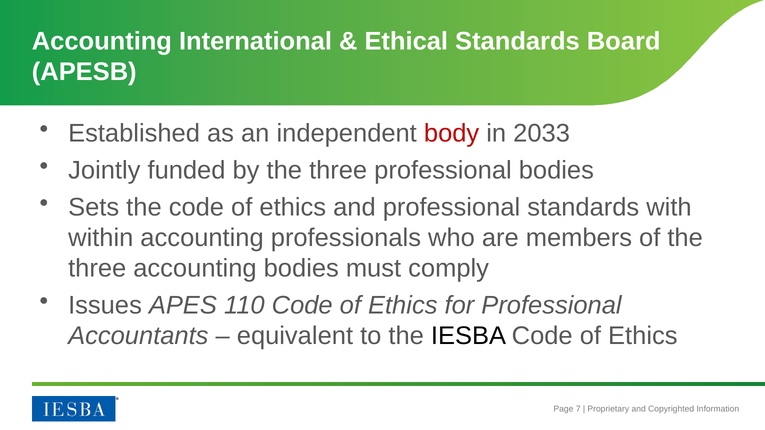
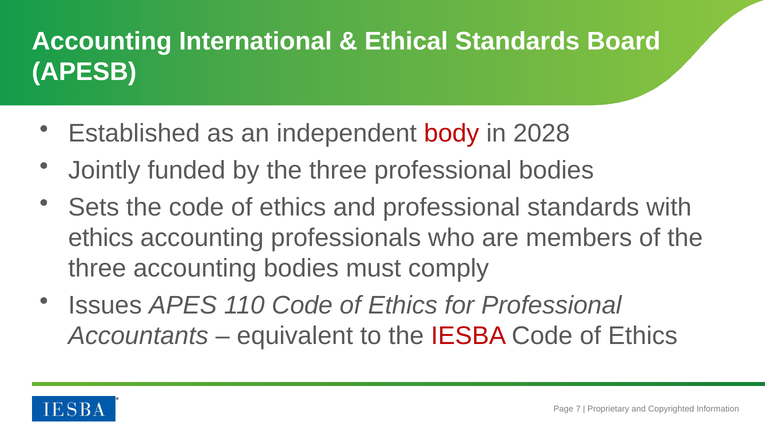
2033: 2033 -> 2028
within at (101, 238): within -> ethics
IESBA colour: black -> red
